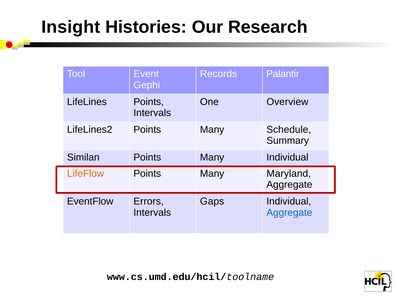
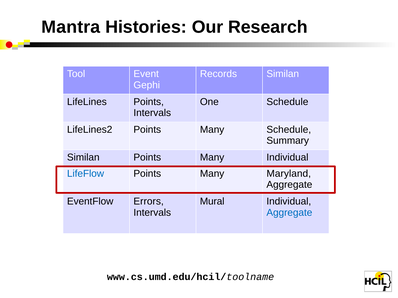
Insight: Insight -> Mantra
Records Palantir: Palantir -> Similan
One Overview: Overview -> Schedule
LifeFlow colour: orange -> blue
Gaps: Gaps -> Mural
